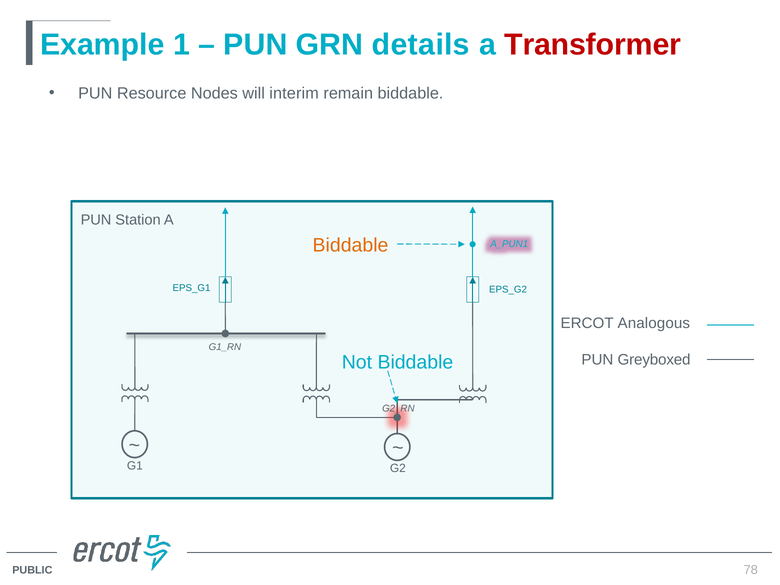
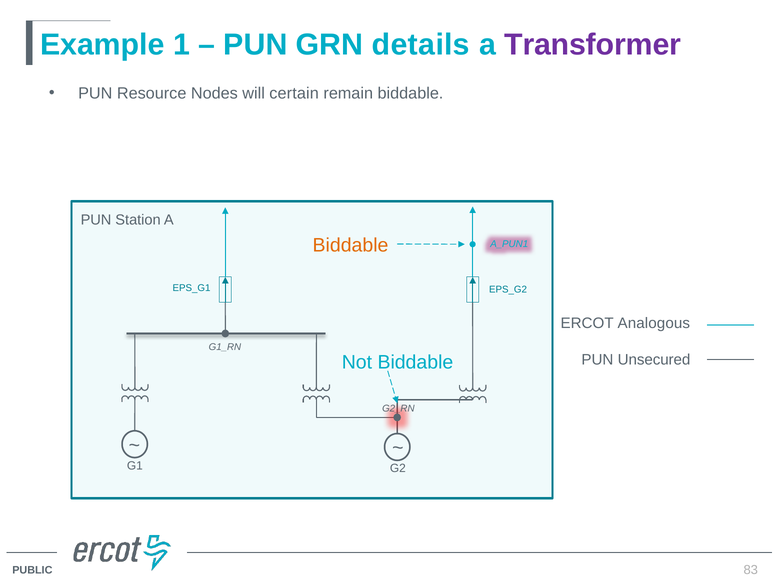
Transformer colour: red -> purple
interim: interim -> certain
Greyboxed: Greyboxed -> Unsecured
78: 78 -> 83
